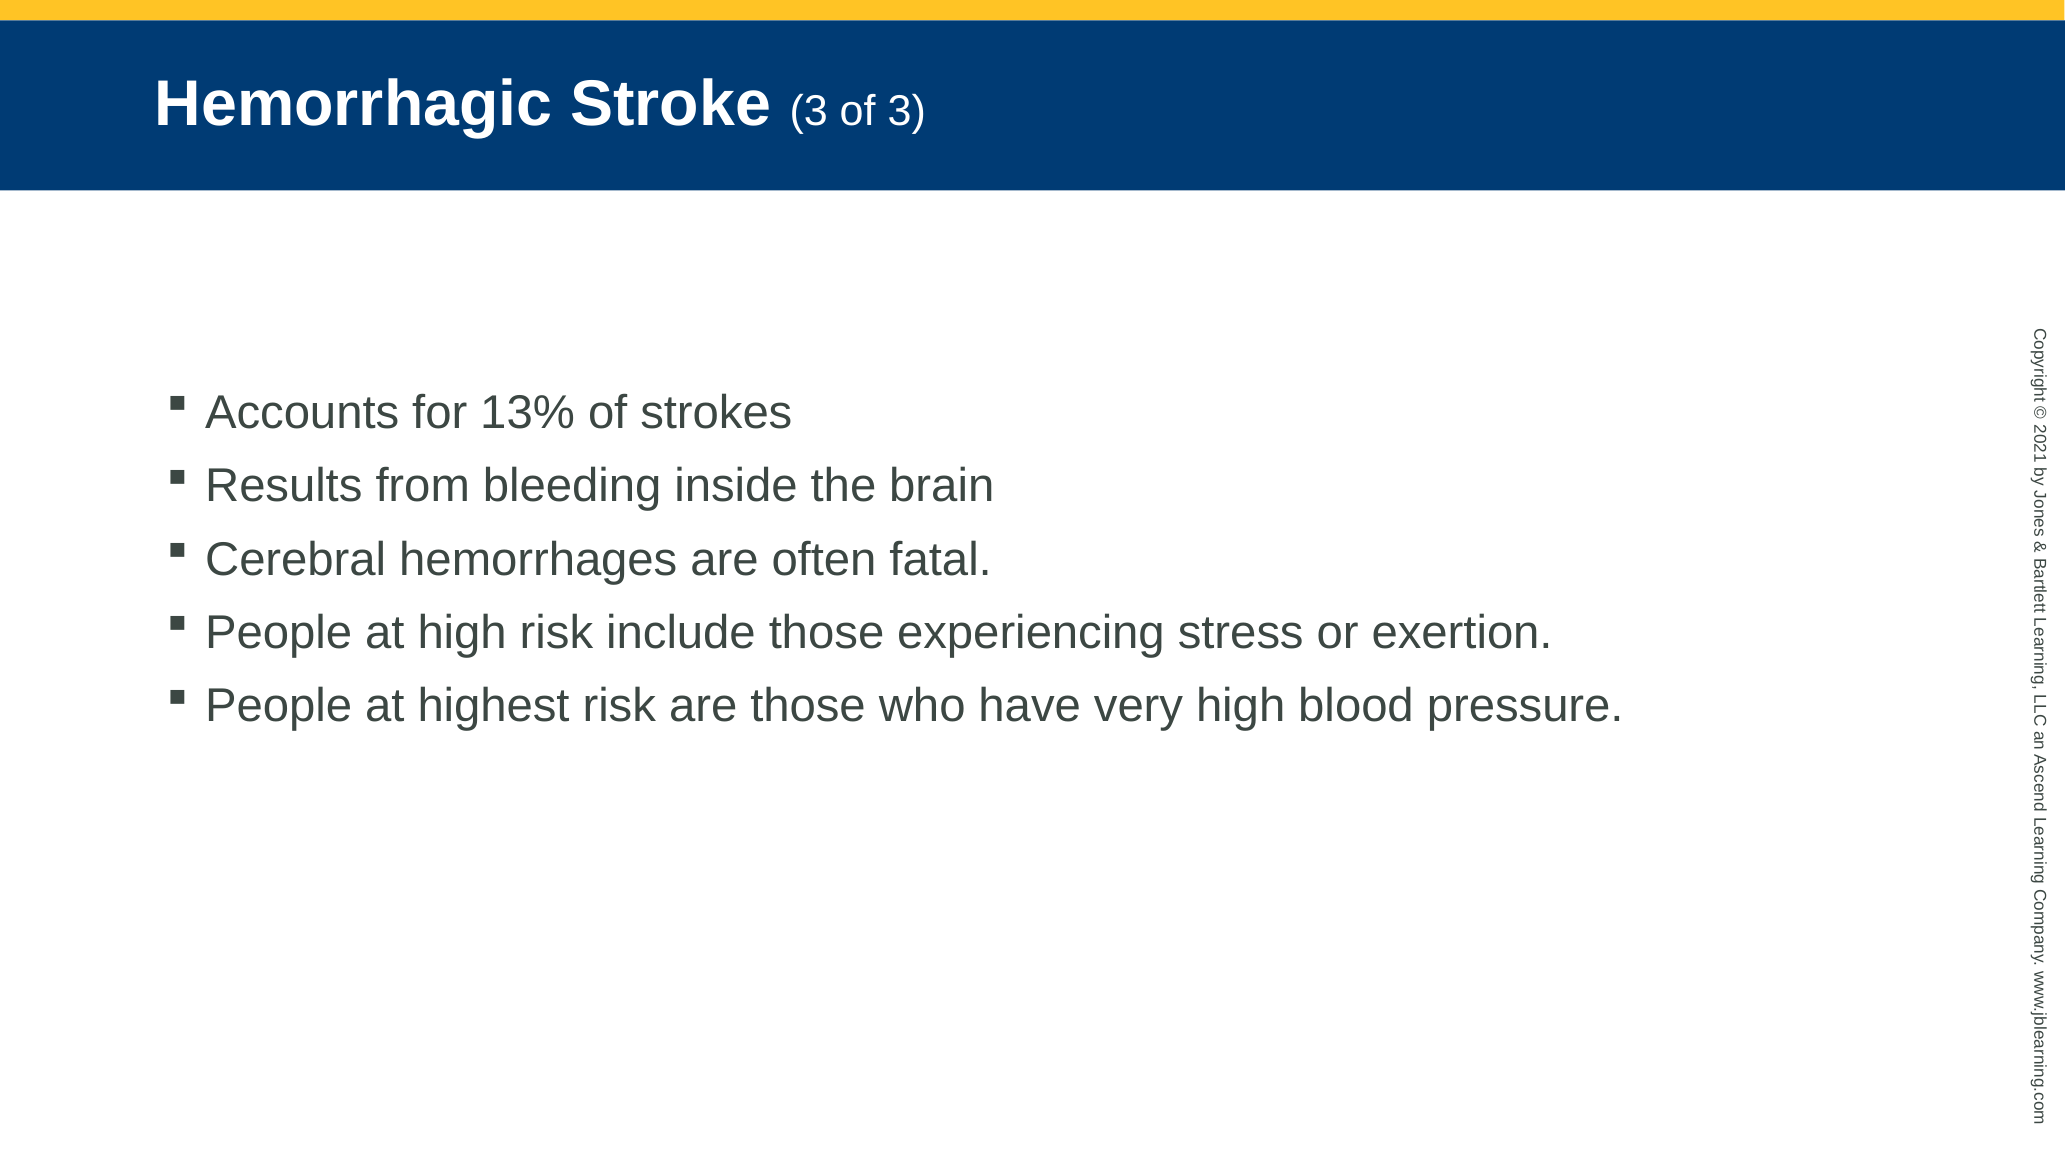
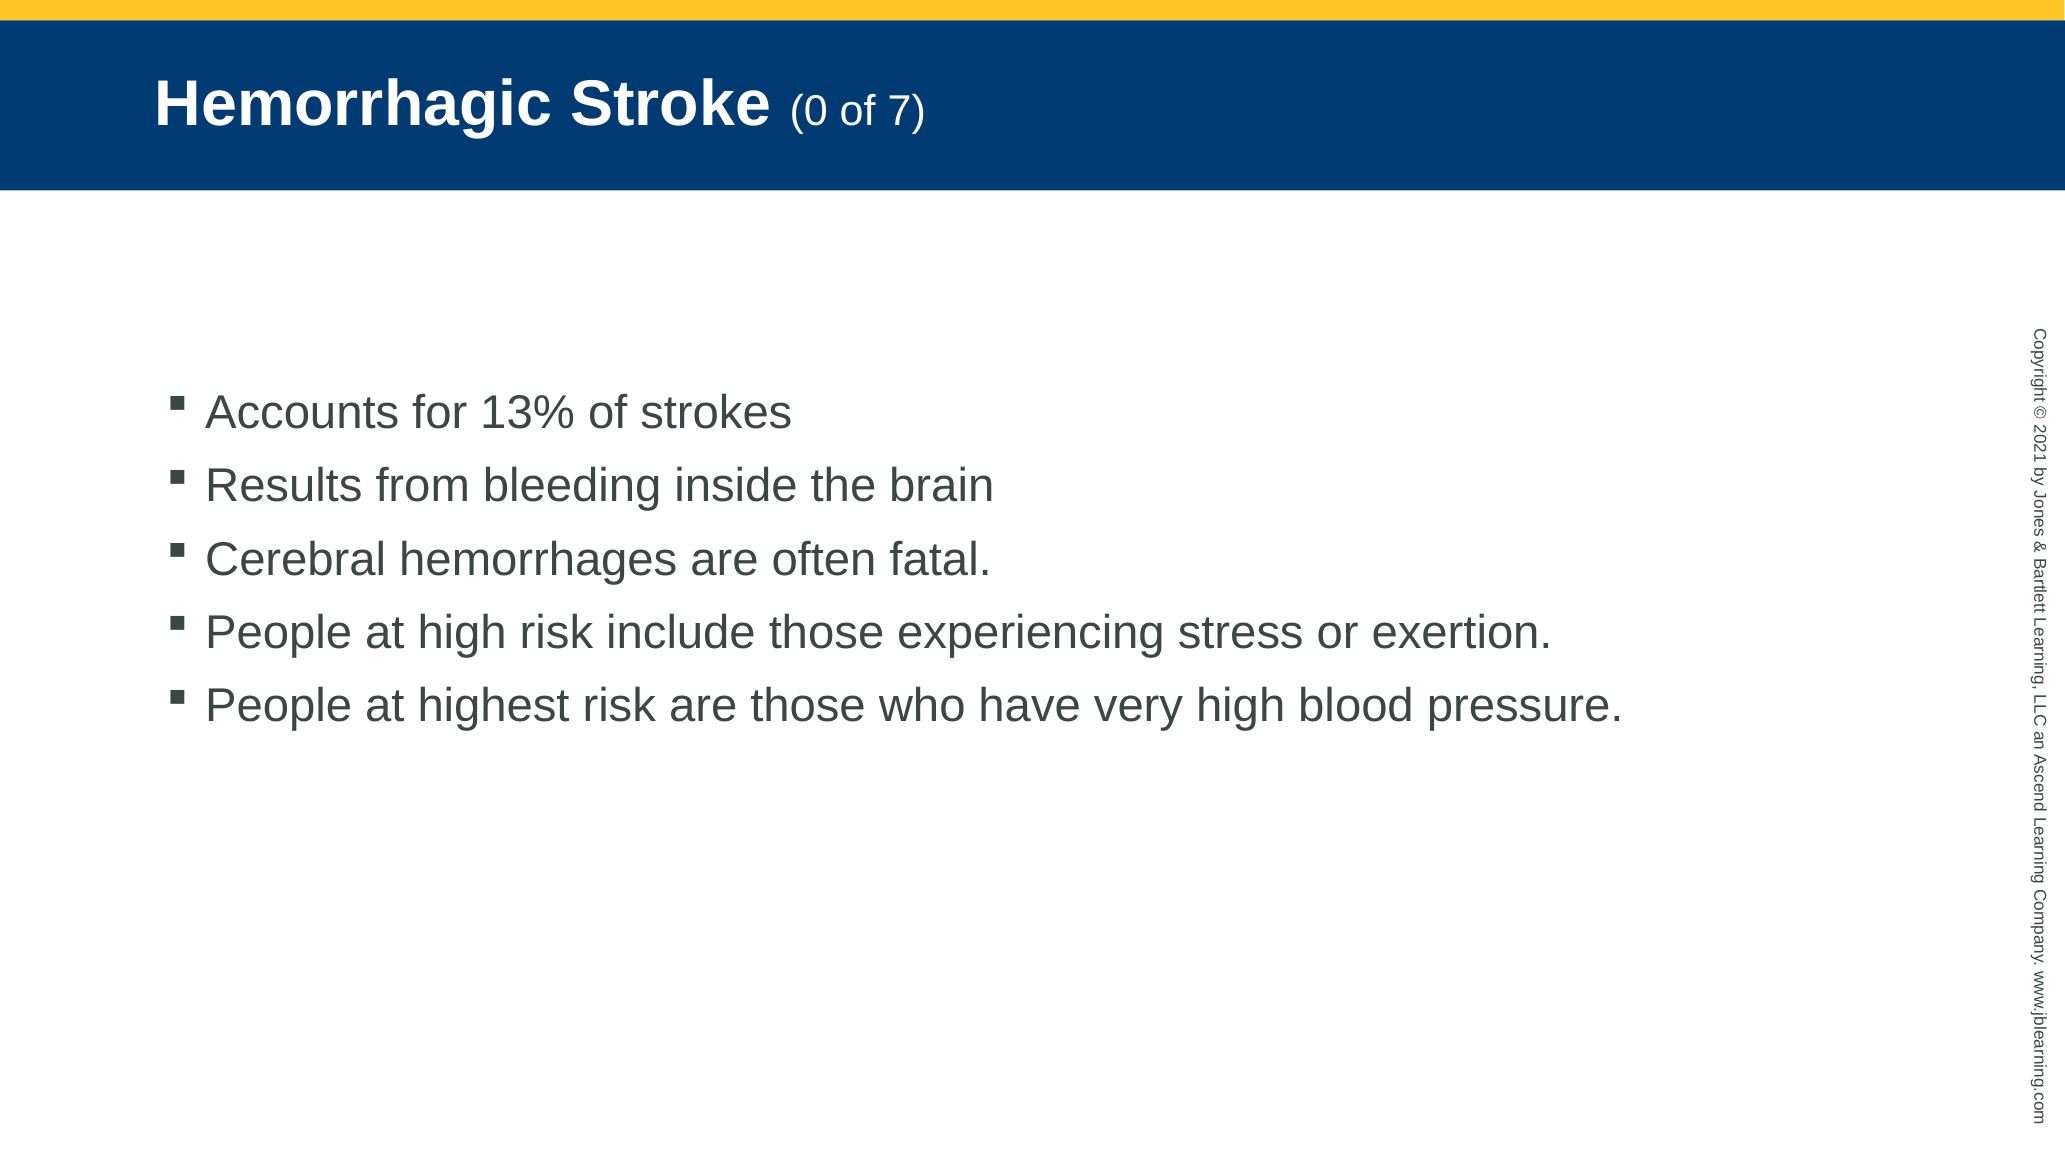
Stroke 3: 3 -> 0
of 3: 3 -> 7
